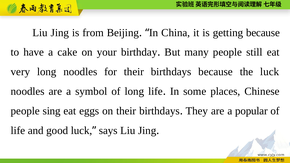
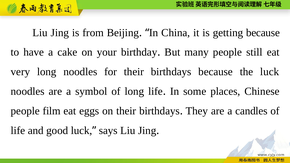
sing: sing -> film
popular: popular -> candles
